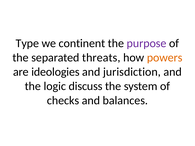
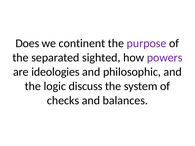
Type: Type -> Does
threats: threats -> sighted
powers colour: orange -> purple
jurisdiction: jurisdiction -> philosophic
